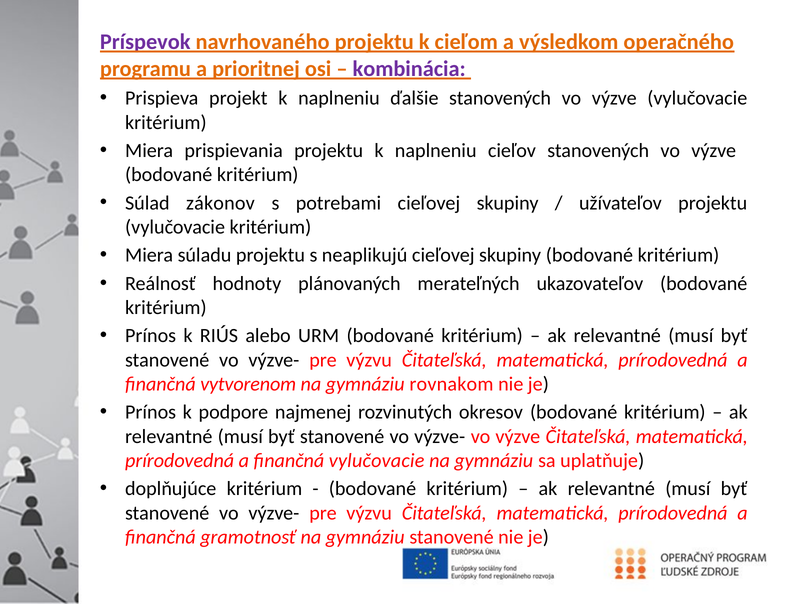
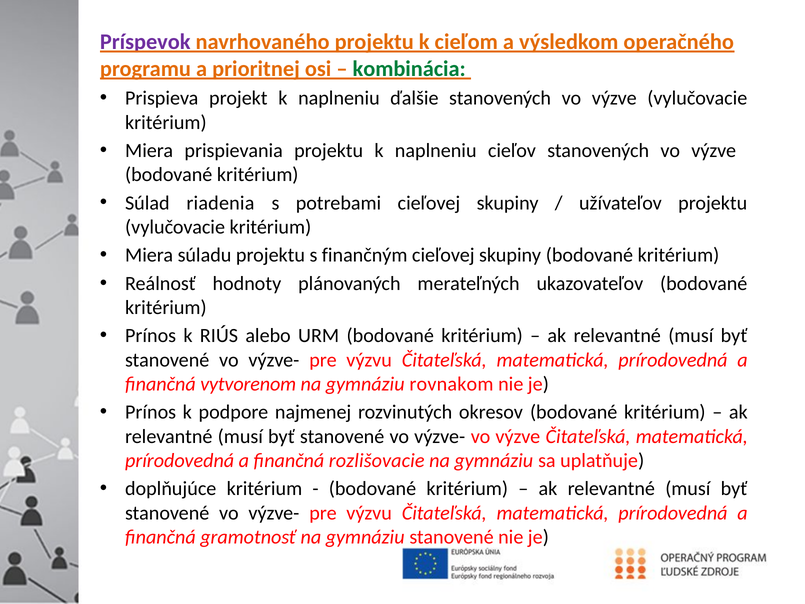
kombinácia colour: purple -> green
zákonov: zákonov -> riadenia
neaplikujú: neaplikujú -> finančným
finančná vylučovacie: vylučovacie -> rozlišovacie
